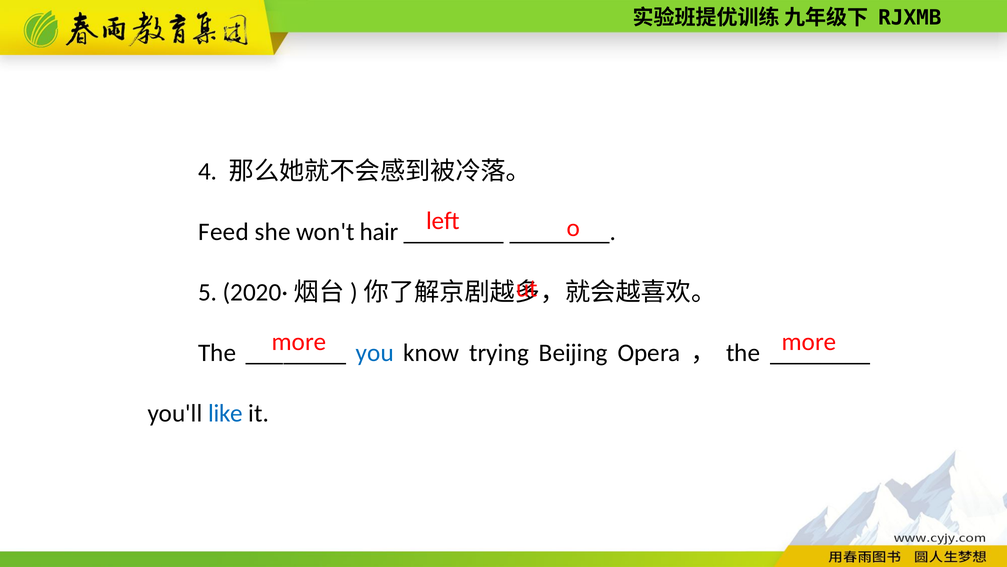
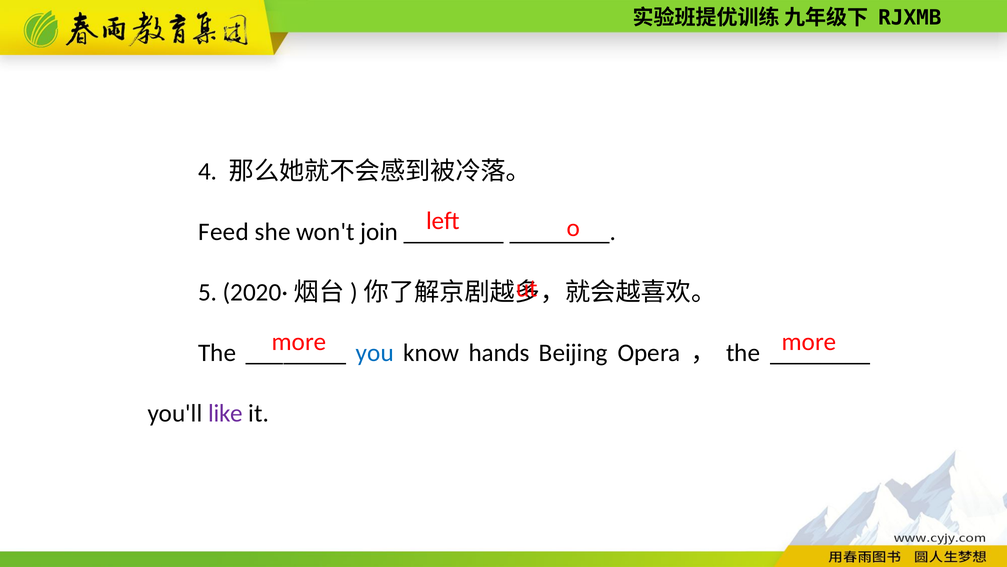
hair: hair -> join
trying: trying -> hands
like colour: blue -> purple
